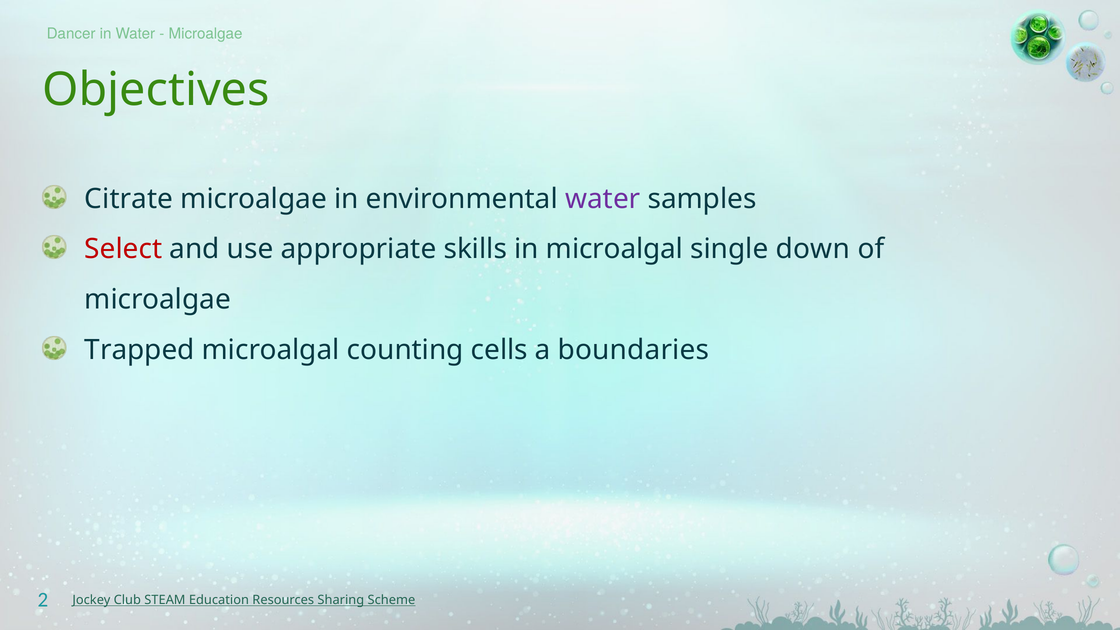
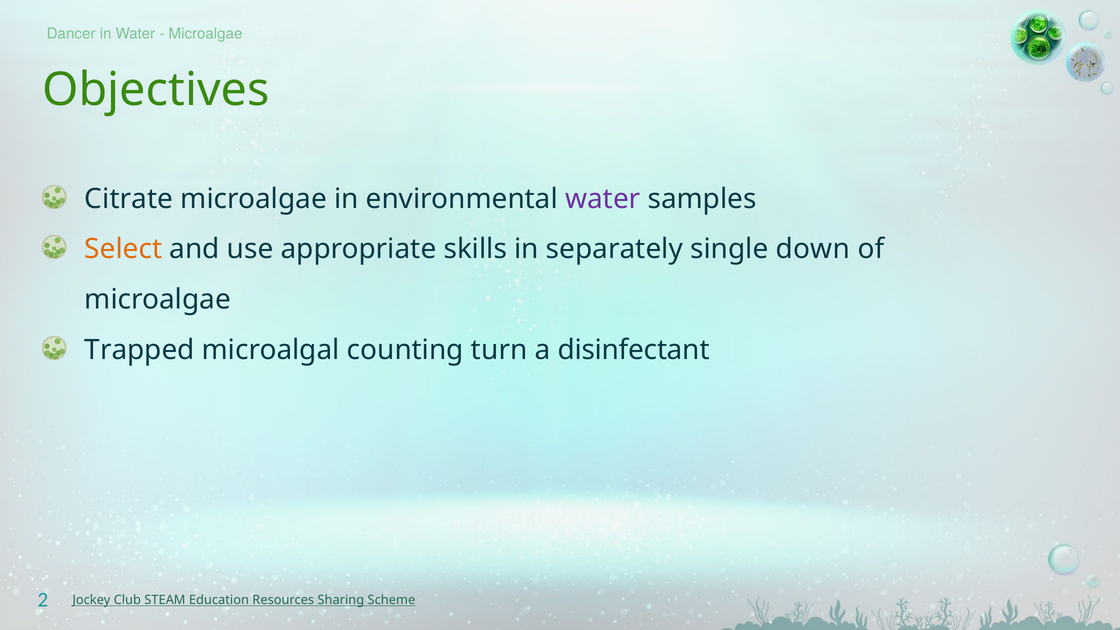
Select colour: red -> orange
in microalgal: microalgal -> separately
cells: cells -> turn
boundaries: boundaries -> disinfectant
